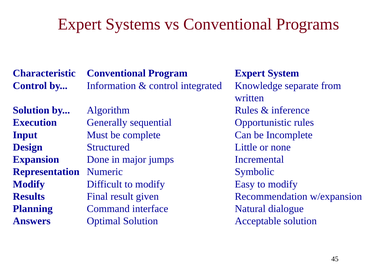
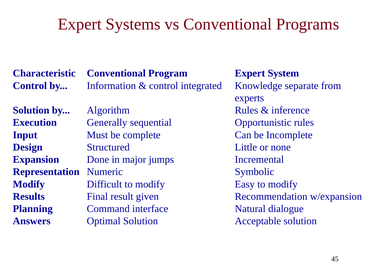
written: written -> experts
